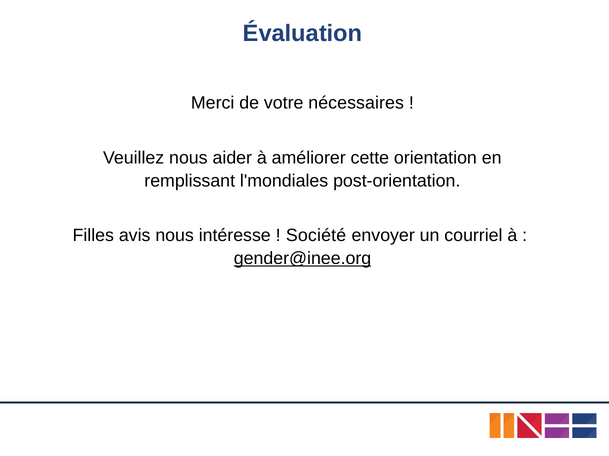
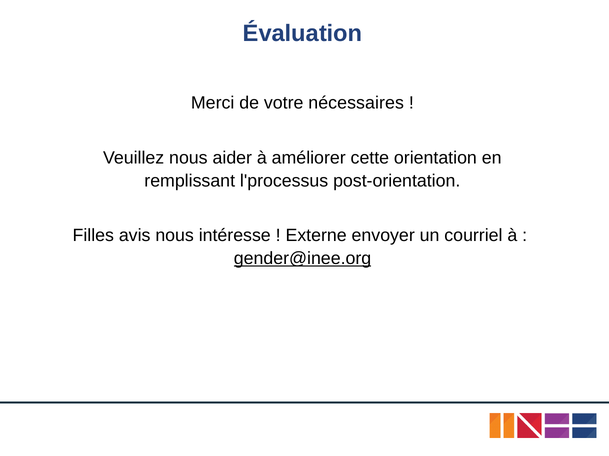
l'mondiales: l'mondiales -> l'processus
Société: Société -> Externe
